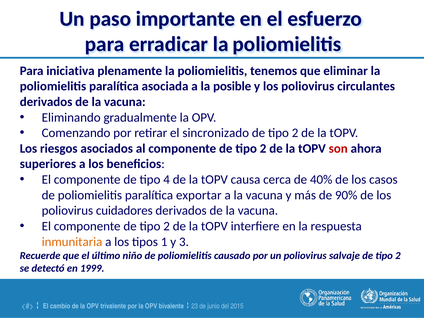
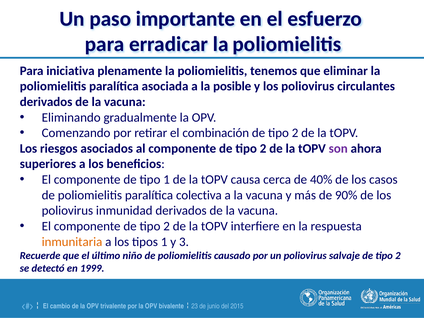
sincronizado: sincronizado -> combinación
son colour: red -> purple
tipo 4: 4 -> 1
exportar: exportar -> colectiva
cuidadores: cuidadores -> inmunidad
